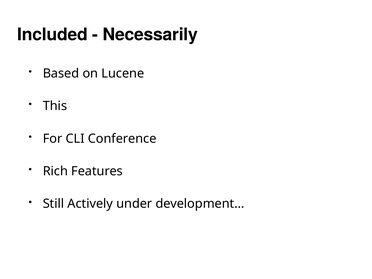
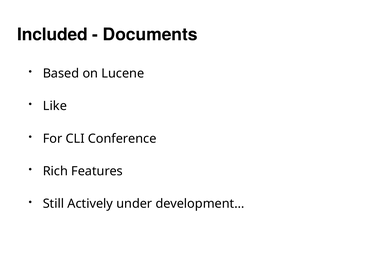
Necessarily: Necessarily -> Documents
This: This -> Like
